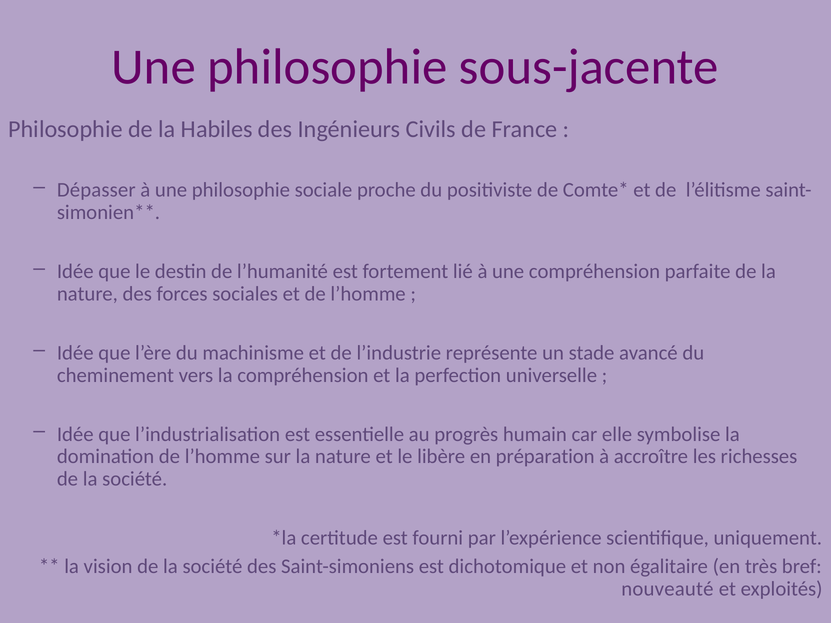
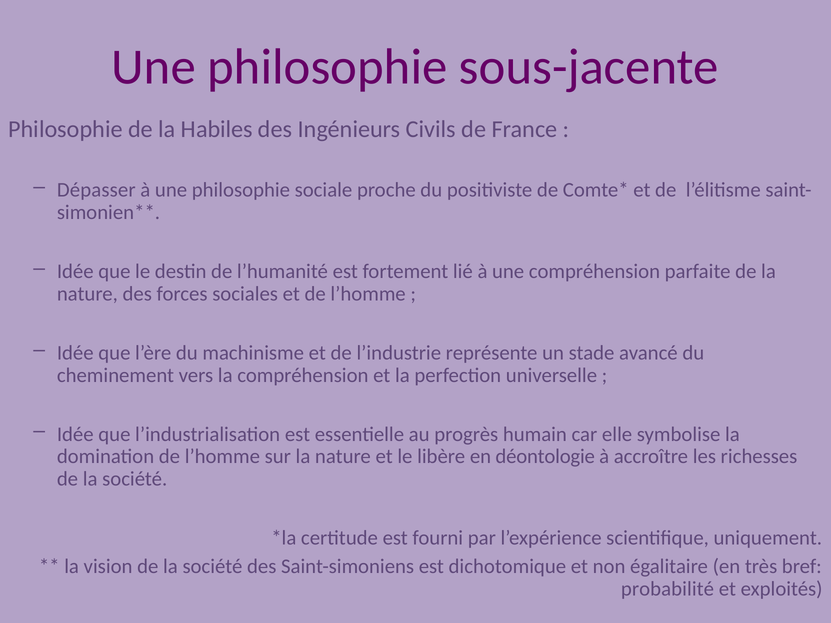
préparation: préparation -> déontologie
nouveauté: nouveauté -> probabilité
